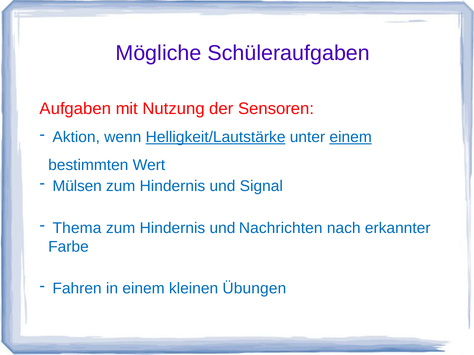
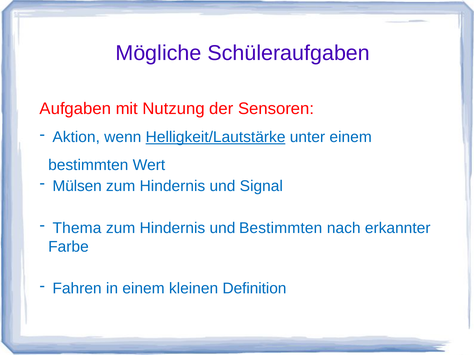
einem at (351, 137) underline: present -> none
und Nachrichten: Nachrichten -> Bestimmten
Übungen: Übungen -> Definition
